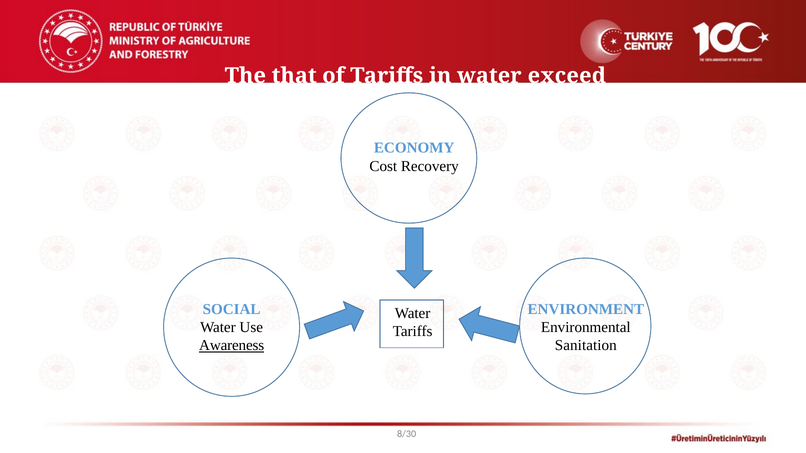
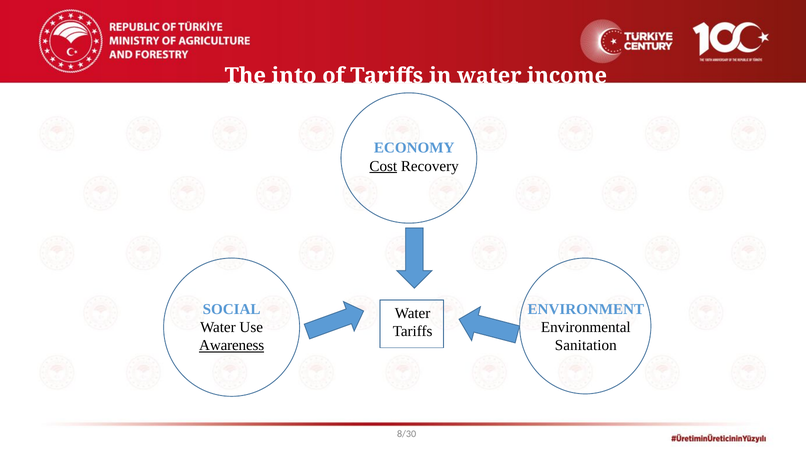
that: that -> into
exceed: exceed -> income
Cost underline: none -> present
